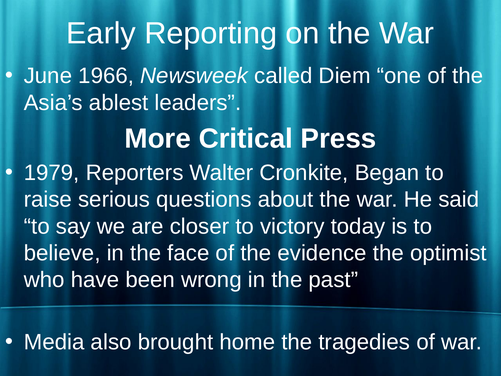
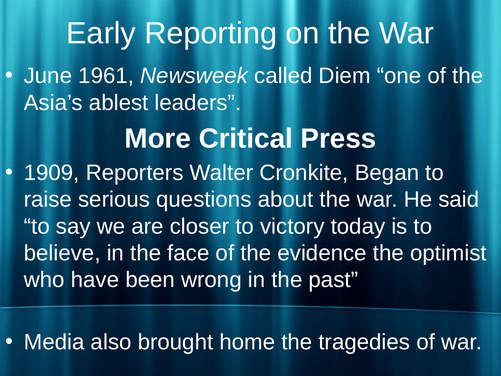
1966: 1966 -> 1961
1979: 1979 -> 1909
